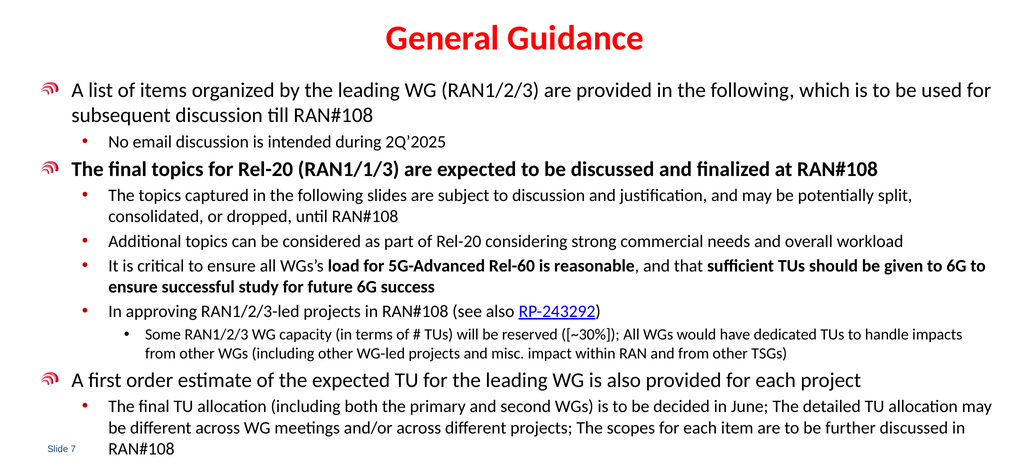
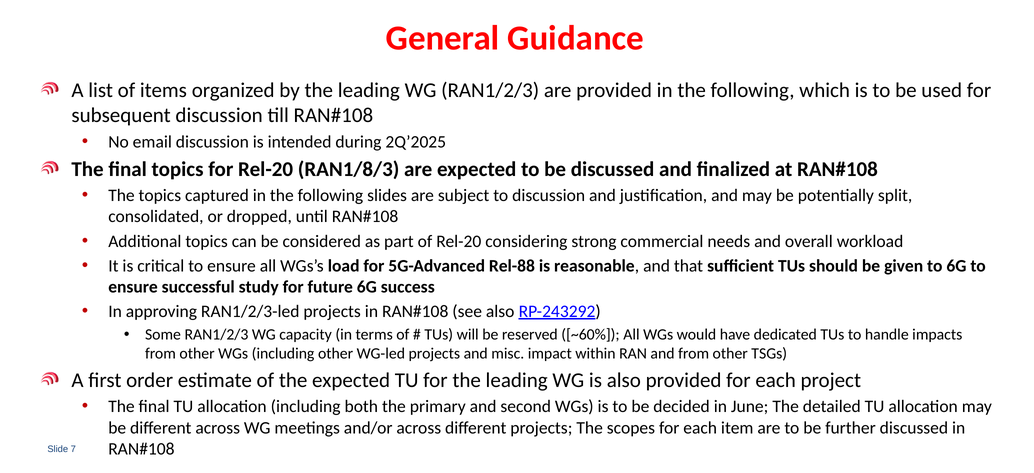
RAN1/1/3: RAN1/1/3 -> RAN1/8/3
Rel-60: Rel-60 -> Rel-88
~30%: ~30% -> ~60%
